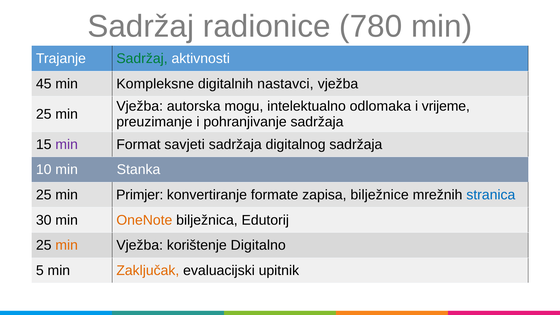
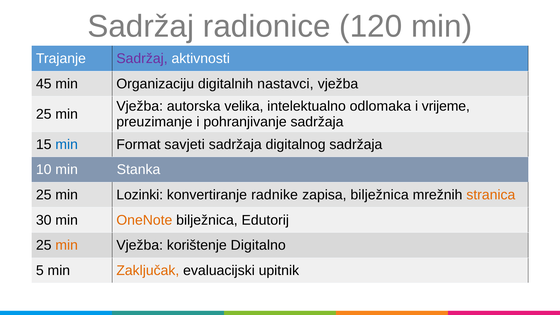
780: 780 -> 120
Sadržaj at (142, 59) colour: green -> purple
Kompleksne: Kompleksne -> Organizaciju
mogu: mogu -> velika
min at (67, 144) colour: purple -> blue
Primjer: Primjer -> Lozinki
formate: formate -> radnike
zapisa bilježnice: bilježnice -> bilježnica
stranica colour: blue -> orange
